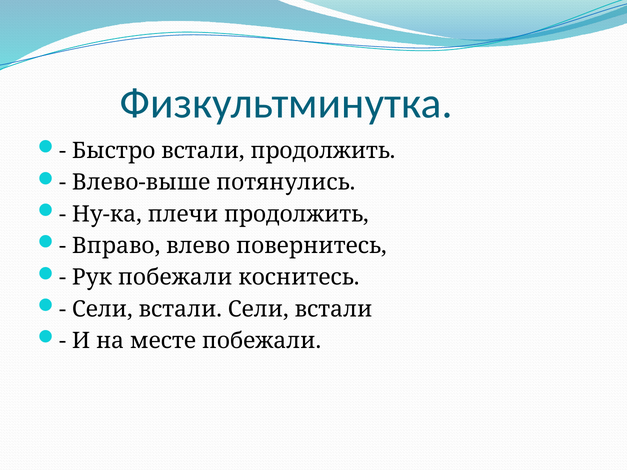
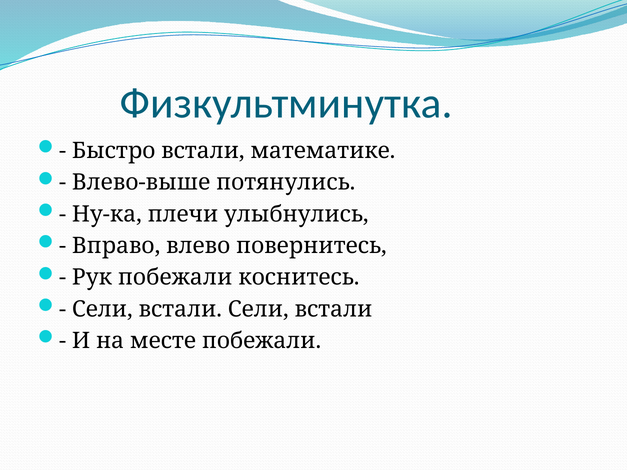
встали продолжить: продолжить -> математике
плечи продолжить: продолжить -> улыбнулись
